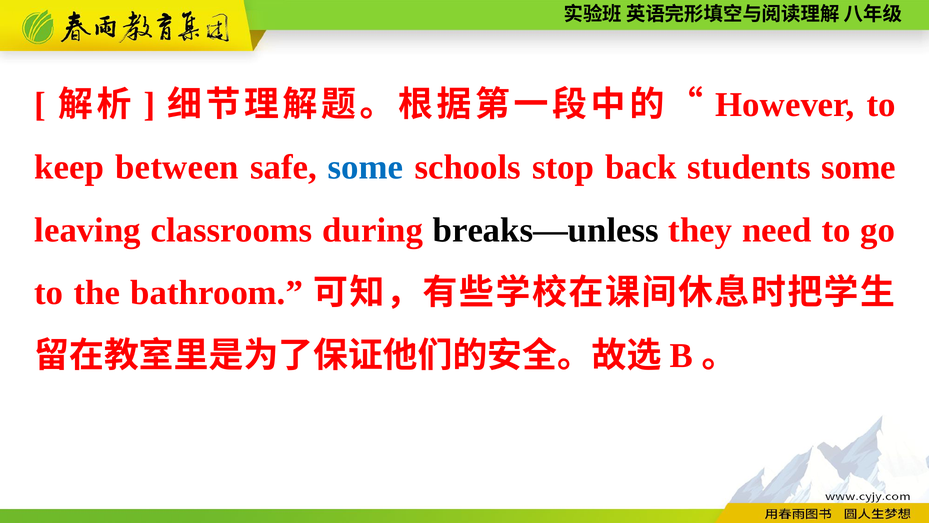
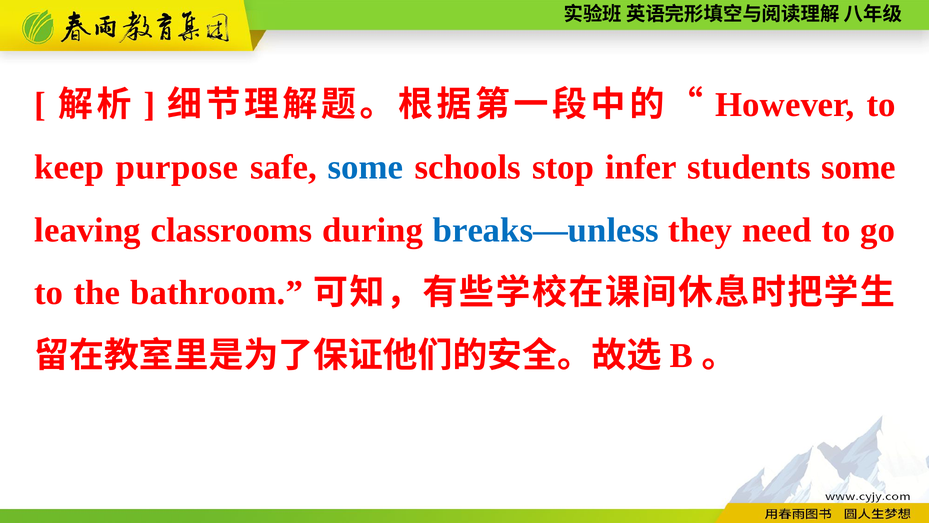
between: between -> purpose
back: back -> infer
breaks—unless colour: black -> blue
